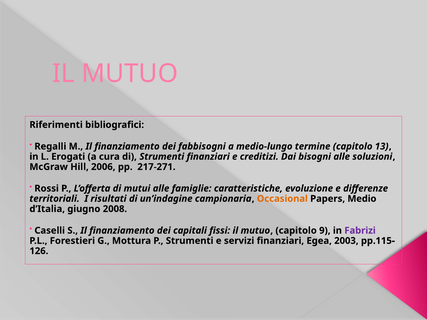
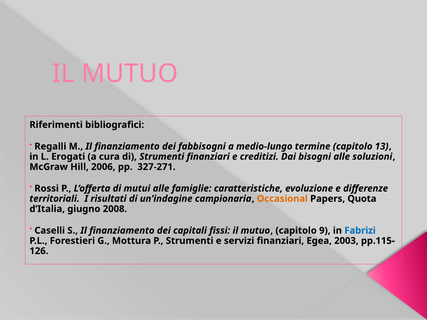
217-271: 217-271 -> 327-271
Medio: Medio -> Quota
Fabrizi colour: purple -> blue
